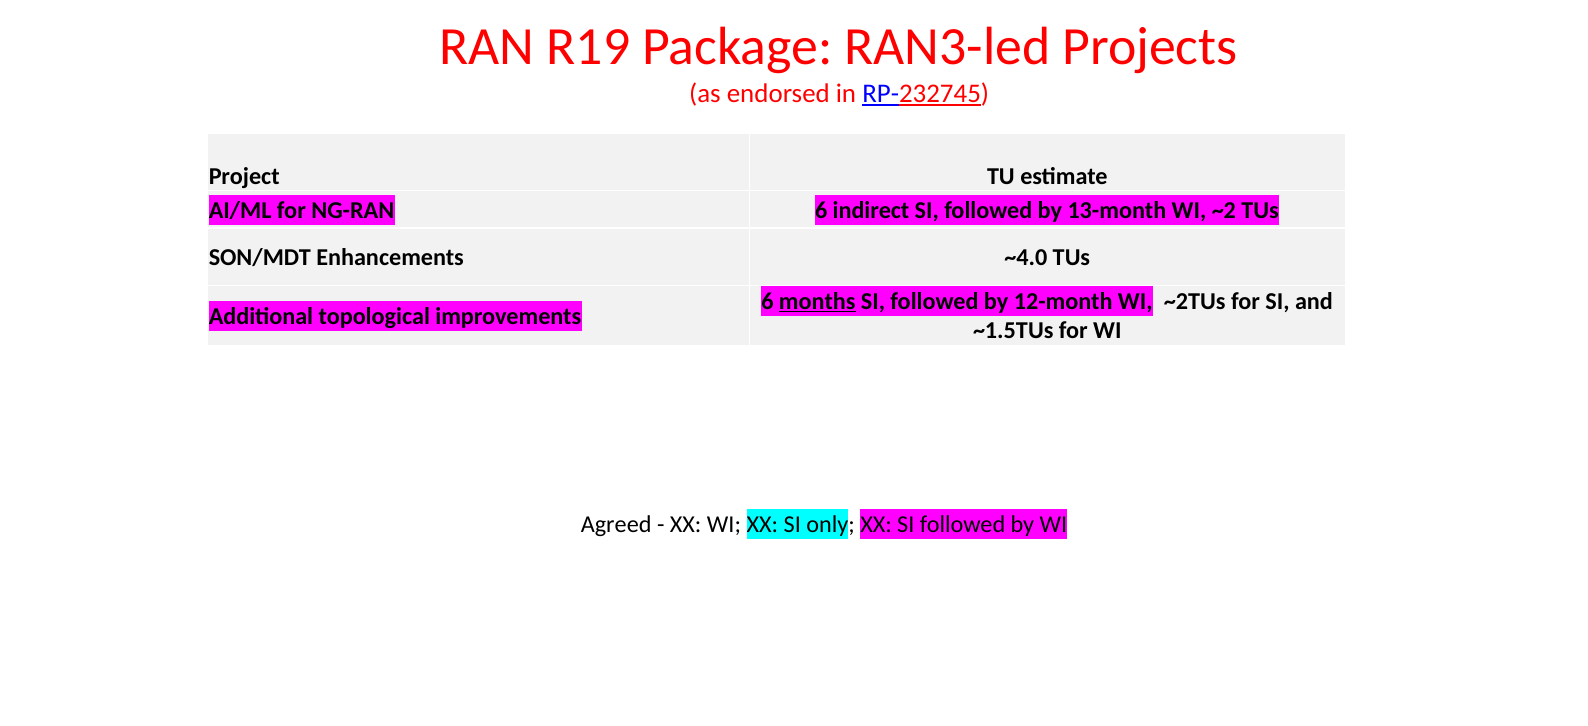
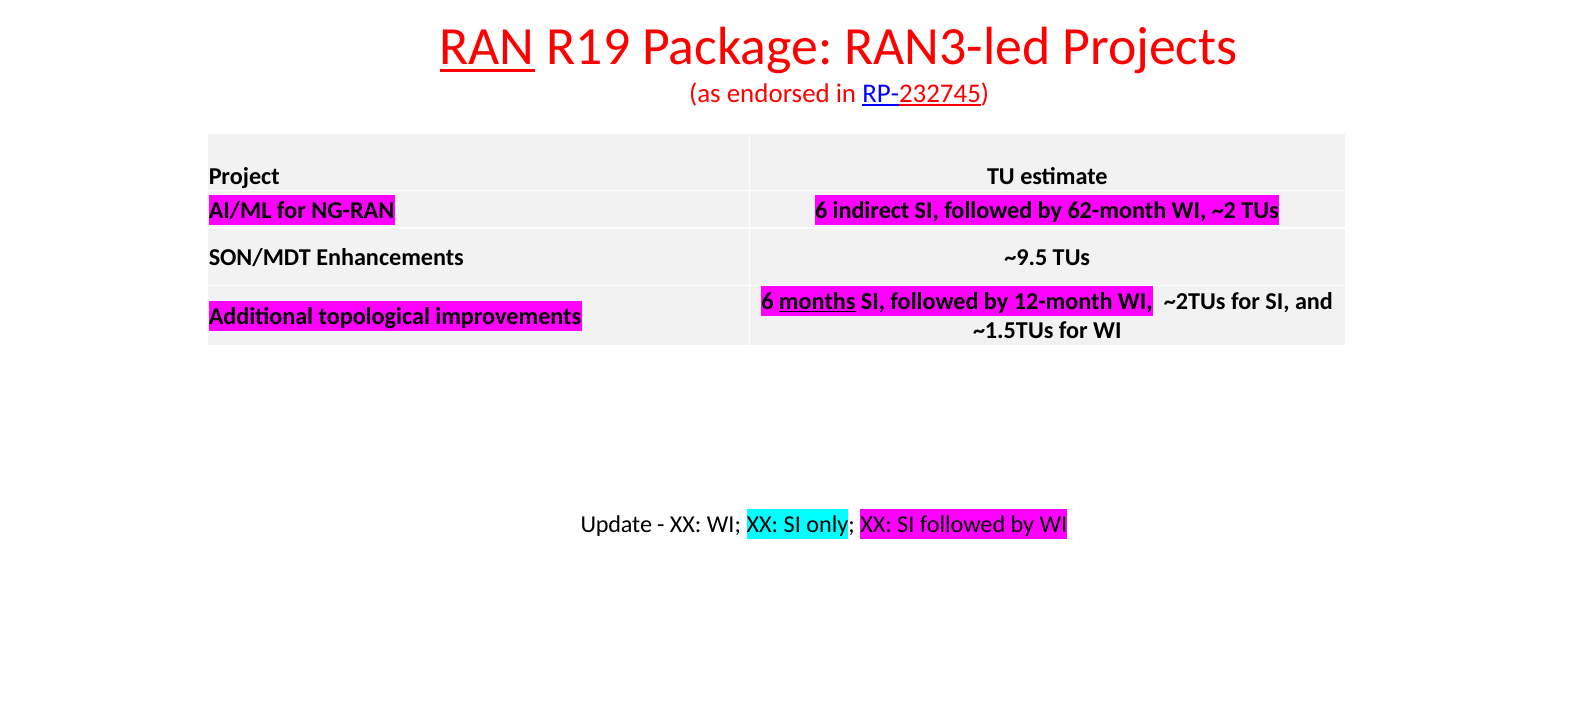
RAN underline: none -> present
13-month: 13-month -> 62-month
~4.0: ~4.0 -> ~9.5
Agreed: Agreed -> Update
